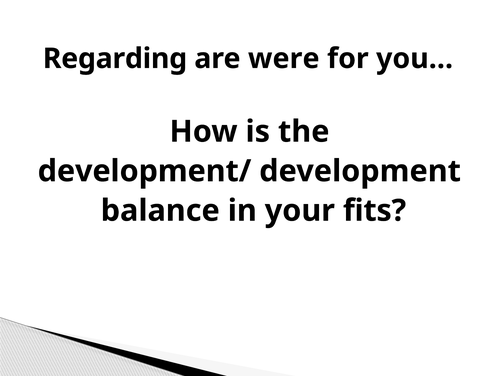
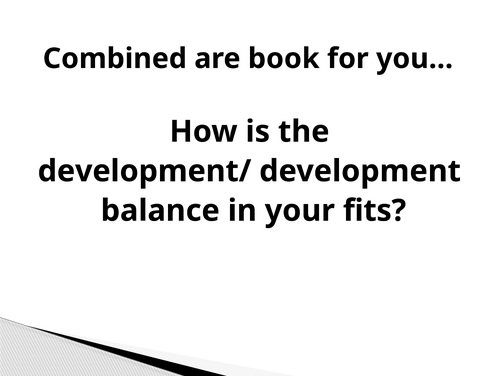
Regarding: Regarding -> Combined
were: were -> book
